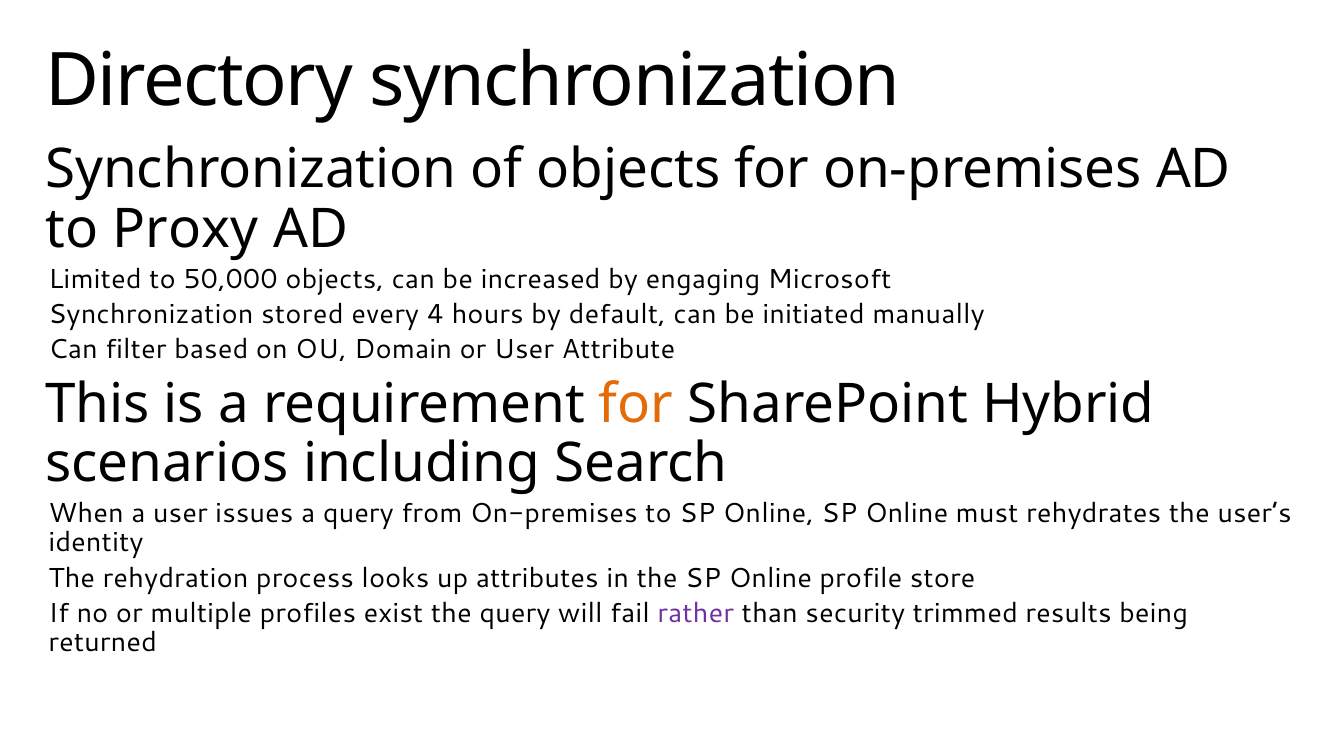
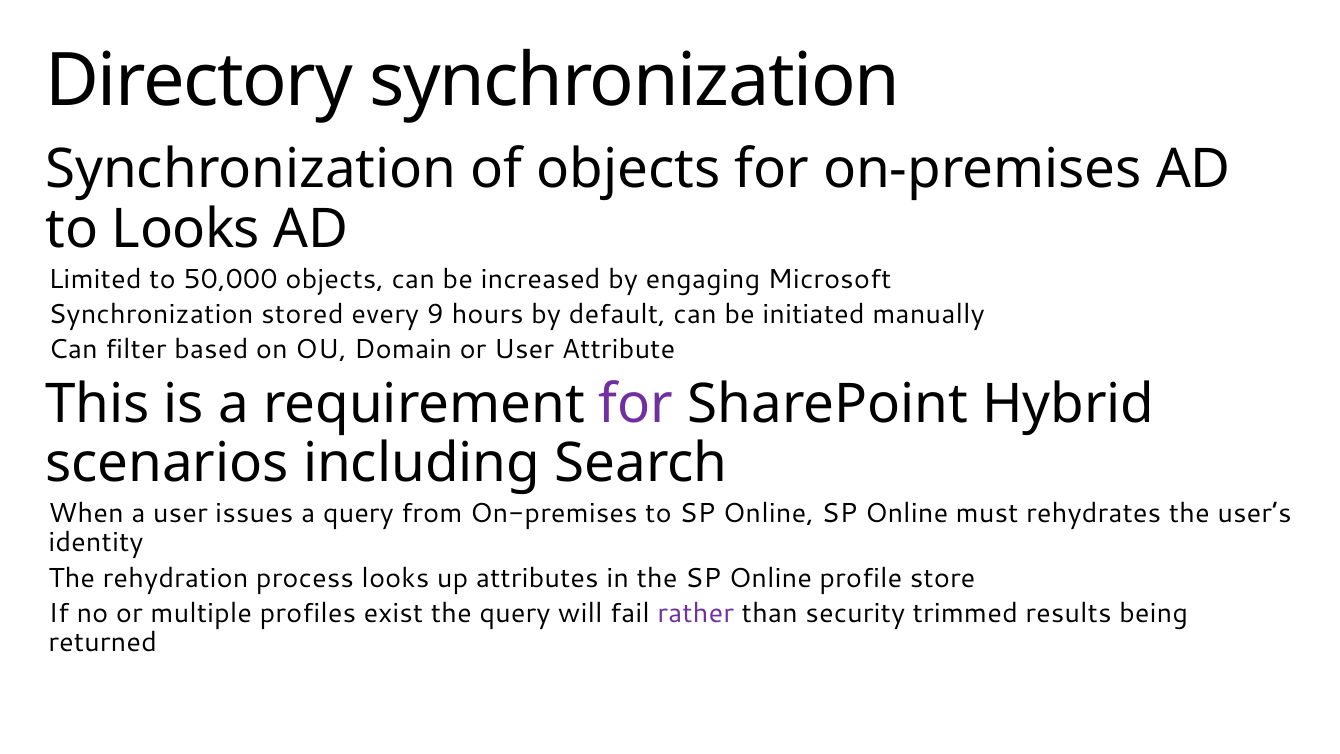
to Proxy: Proxy -> Looks
4: 4 -> 9
for at (636, 404) colour: orange -> purple
